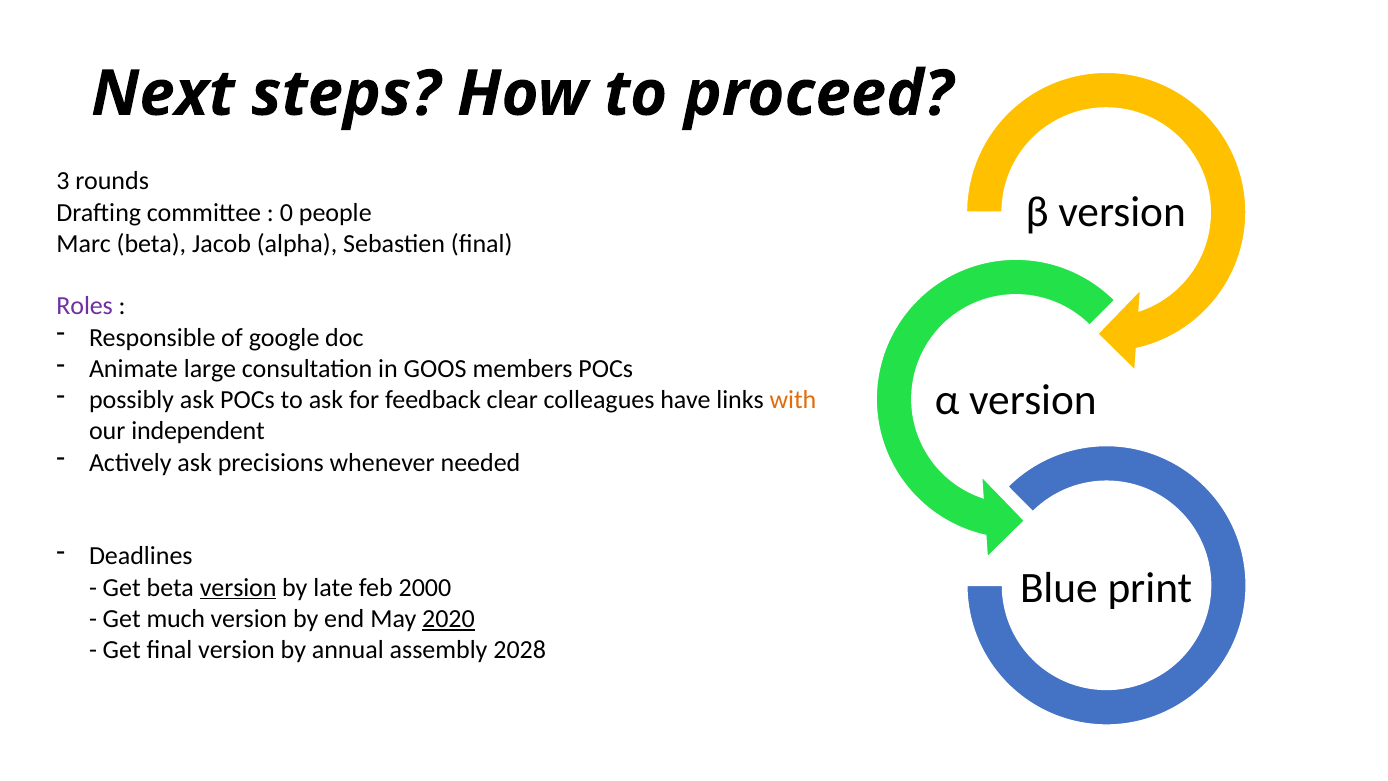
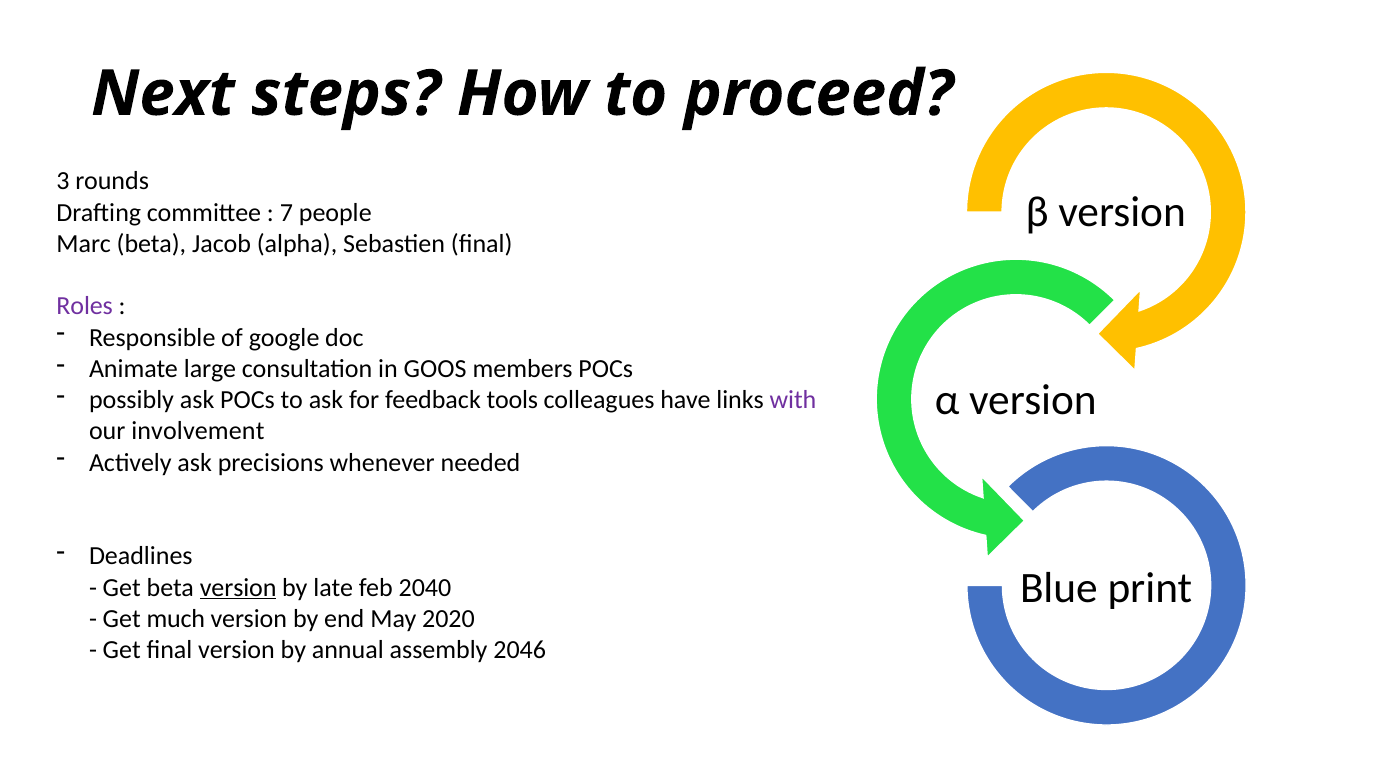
0: 0 -> 7
clear: clear -> tools
with colour: orange -> purple
independent: independent -> involvement
2000: 2000 -> 2040
2020 underline: present -> none
2028: 2028 -> 2046
